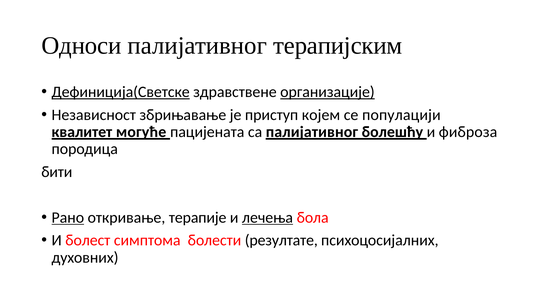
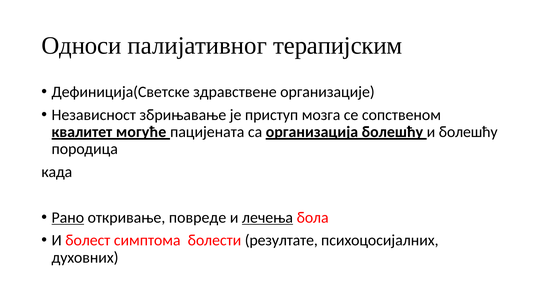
Дефиниција(Светске underline: present -> none
организације underline: present -> none
којем: којем -> мозга
популацији: популацији -> сопственом
са палијативног: палијативног -> организација
и фиброза: фиброза -> болешћу
бити: бити -> када
терапије: терапије -> повреде
